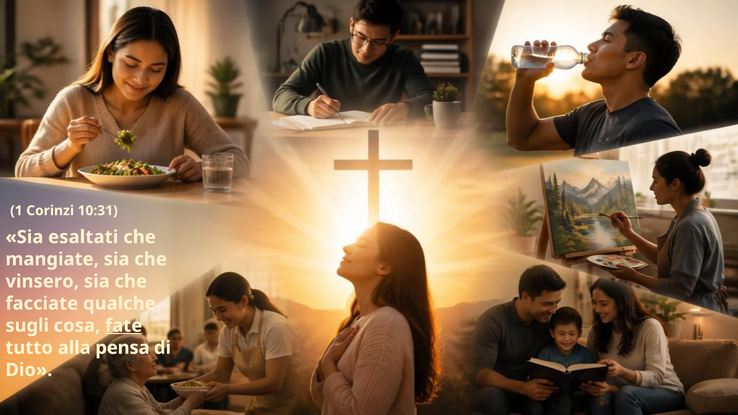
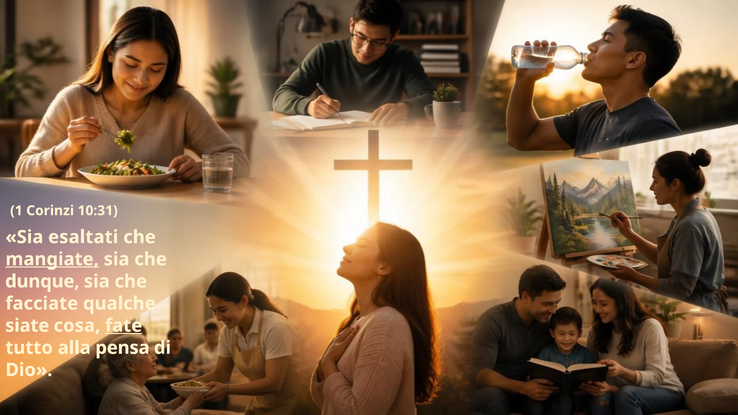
mangiate underline: none -> present
vinsero: vinsero -> dunque
sugli: sugli -> siate
